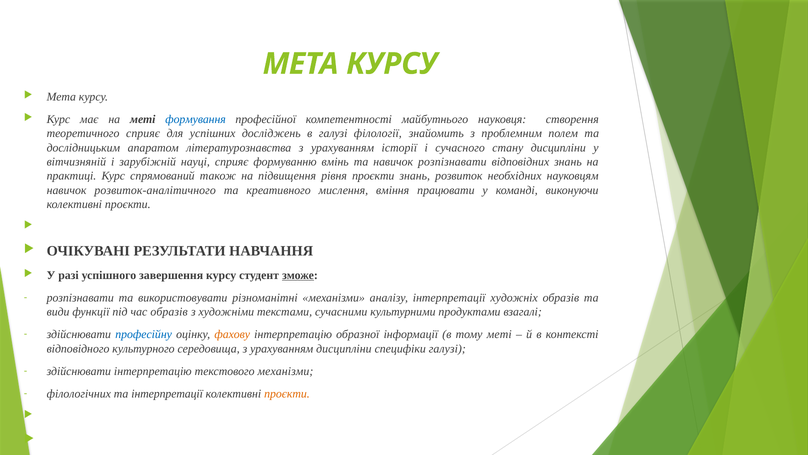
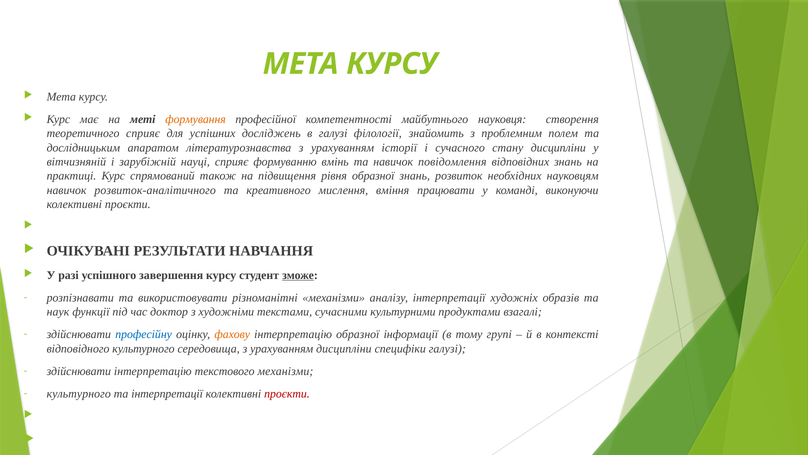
формування colour: blue -> orange
навичок розпізнавати: розпізнавати -> повідомлення
рівня проєкти: проєкти -> образної
види: види -> наук
час образів: образів -> доктор
тому меті: меті -> групі
філологічних at (79, 393): філологічних -> культурного
проєкти at (287, 393) colour: orange -> red
